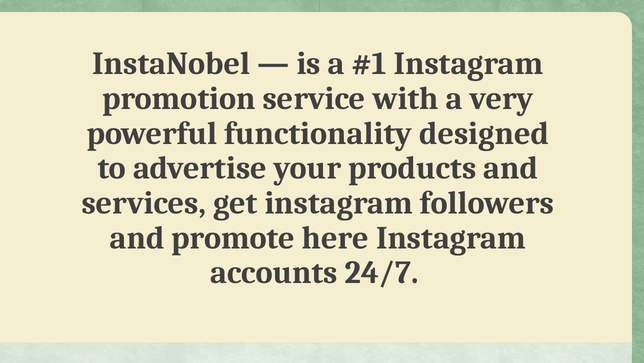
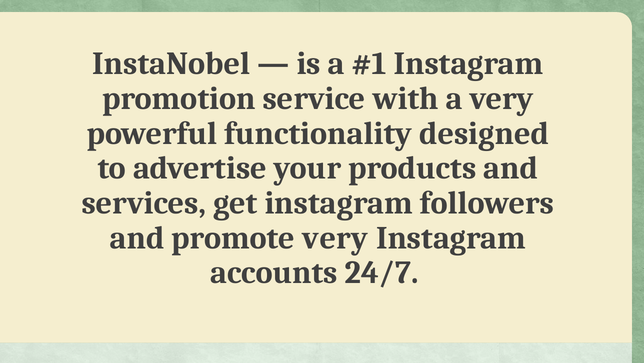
promote here: here -> very
